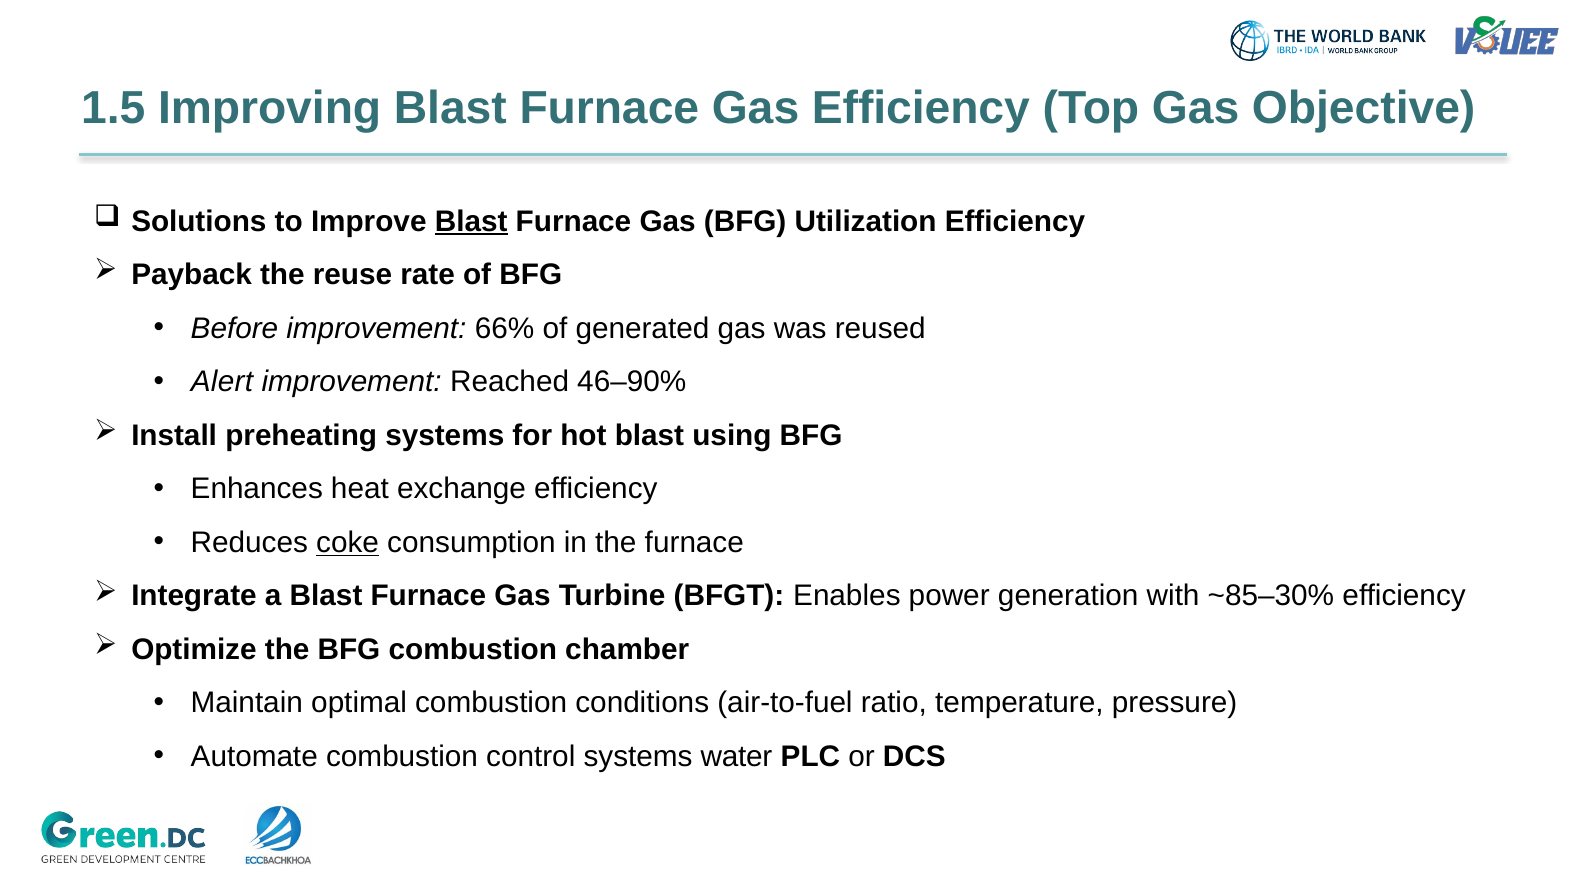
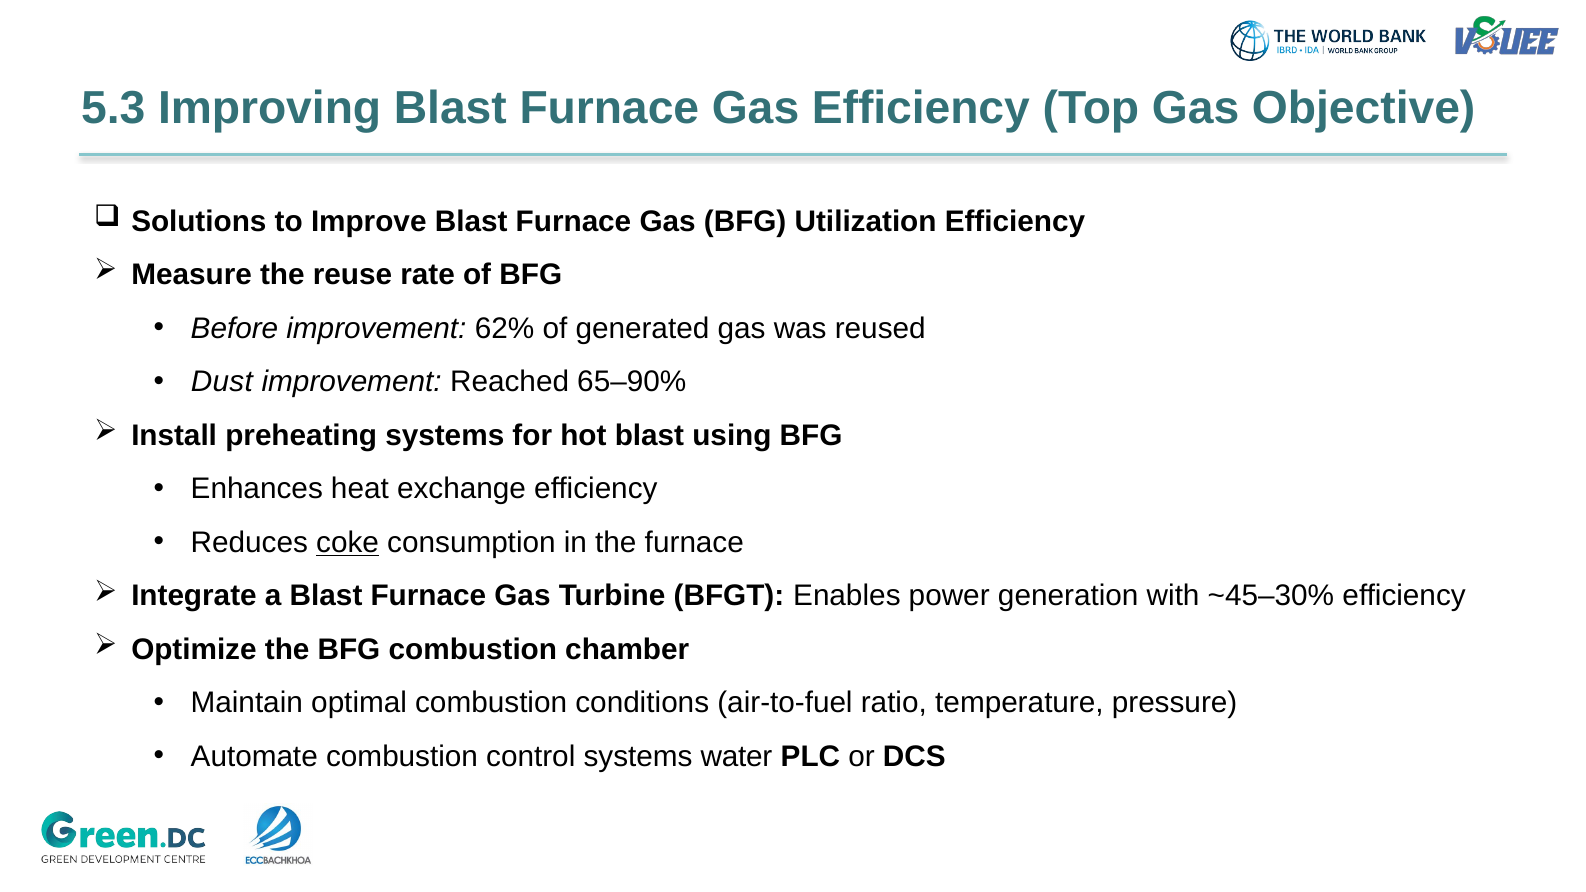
1.5: 1.5 -> 5.3
Blast at (471, 222) underline: present -> none
Payback: Payback -> Measure
66%: 66% -> 62%
Alert: Alert -> Dust
46–90%: 46–90% -> 65–90%
~85–30%: ~85–30% -> ~45–30%
